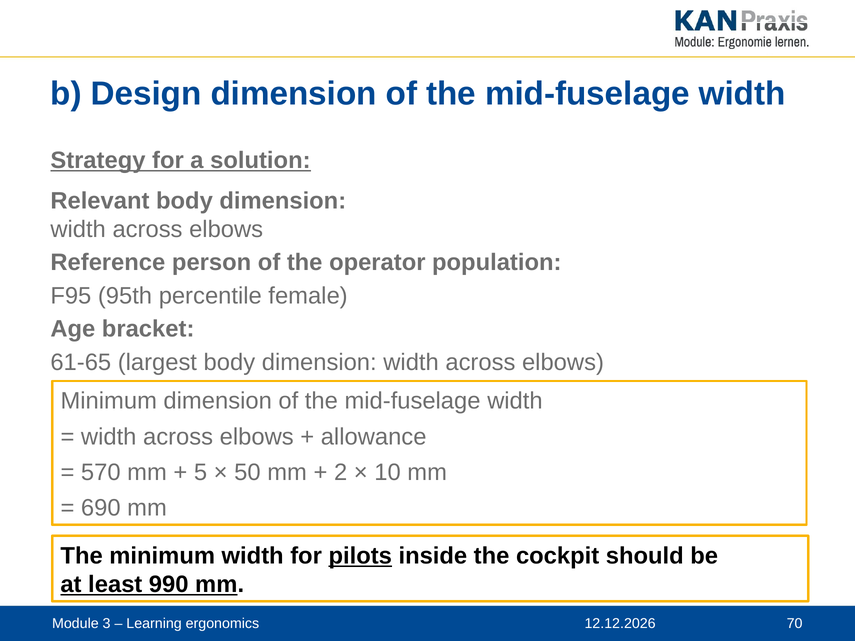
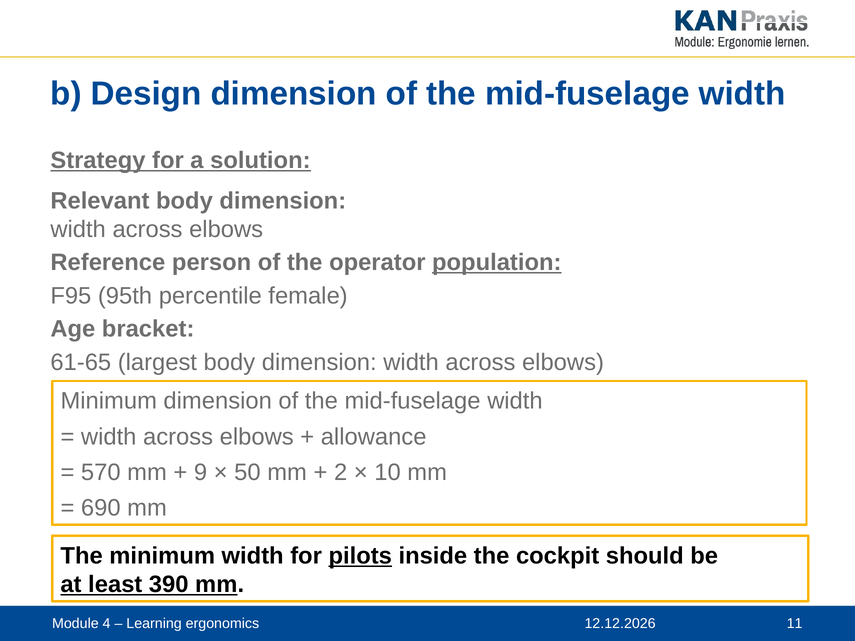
population underline: none -> present
5: 5 -> 9
990: 990 -> 390
3: 3 -> 4
70: 70 -> 11
